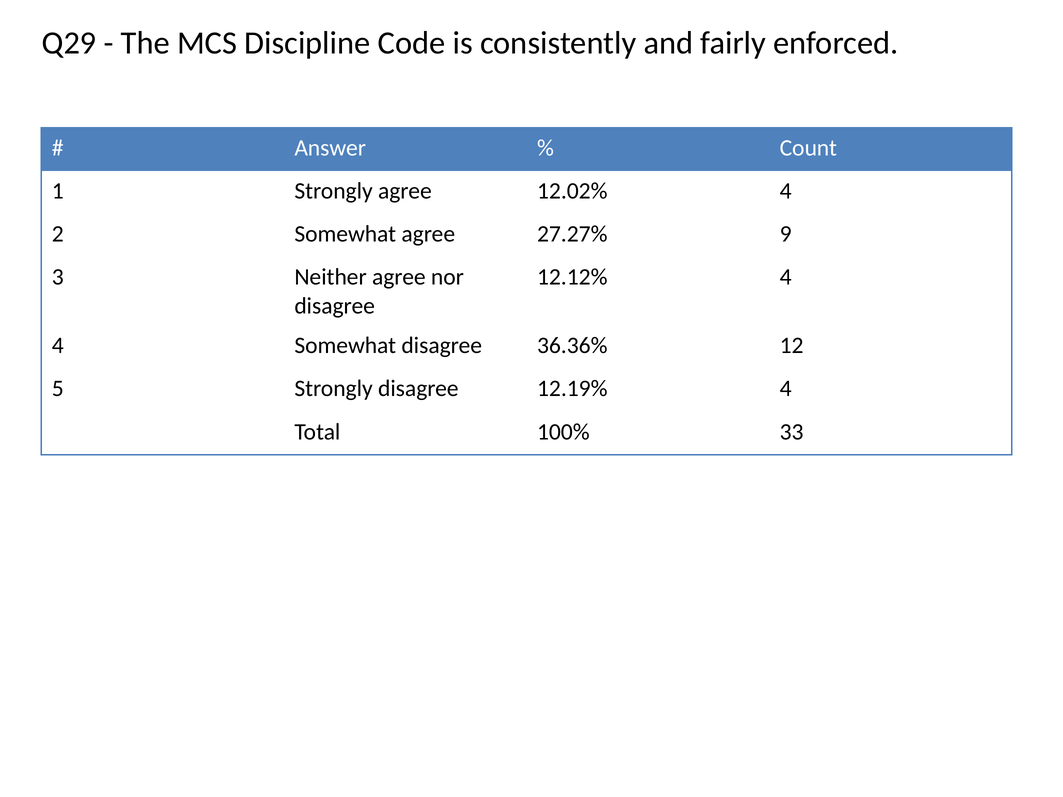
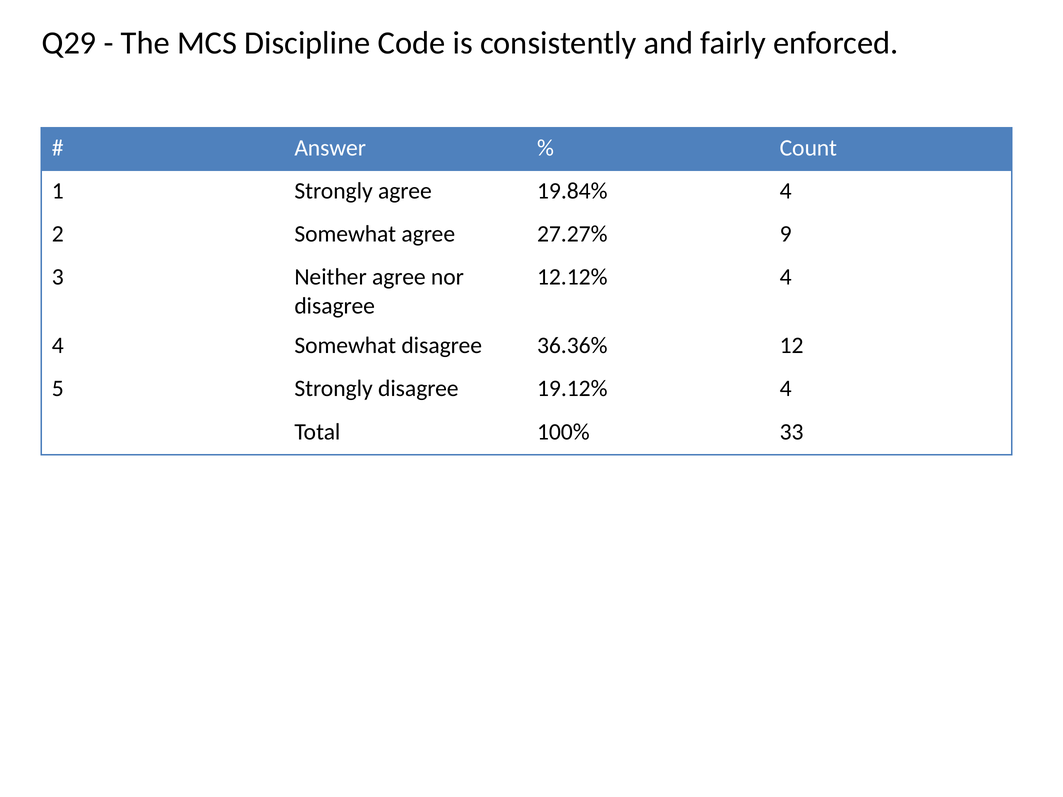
12.02%: 12.02% -> 19.84%
12.19%: 12.19% -> 19.12%
